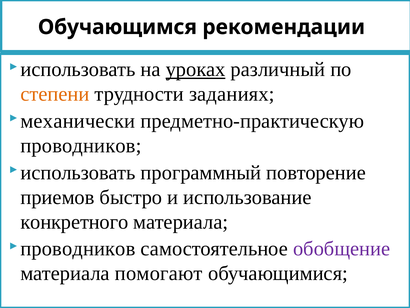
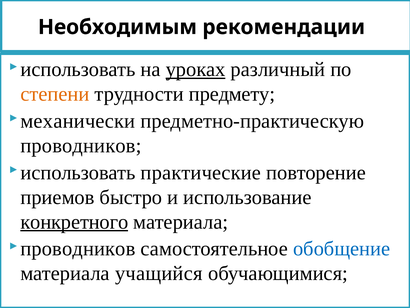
Обучающимся: Обучающимся -> Необходимым
заданиях: заданиях -> предмету
программный: программный -> практические
конкретного underline: none -> present
обобщение colour: purple -> blue
помогают: помогают -> учащийся
